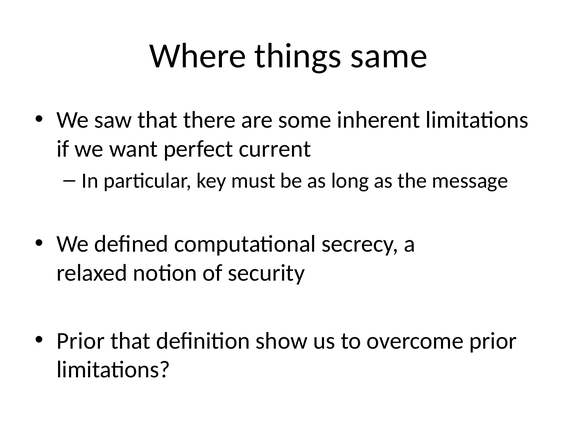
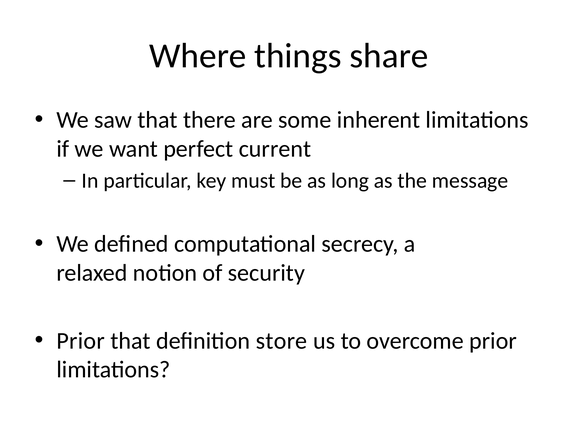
same: same -> share
show: show -> store
